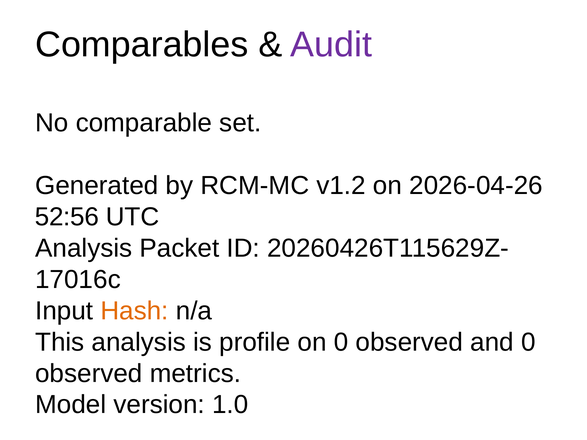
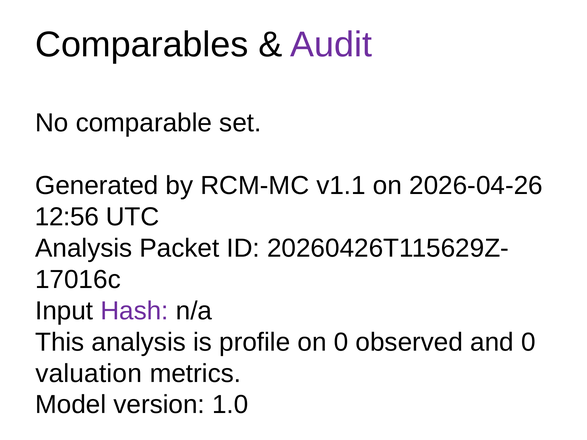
v1.2: v1.2 -> v1.1
52:56: 52:56 -> 12:56
Hash colour: orange -> purple
observed at (89, 374): observed -> valuation
